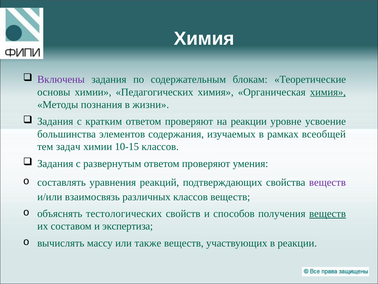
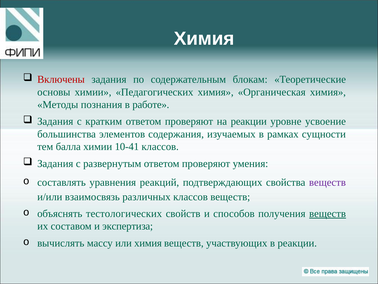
Включены colour: purple -> red
химия at (328, 92) underline: present -> none
жизни: жизни -> работе
всеобщей: всеобщей -> сущности
задач: задач -> балла
10-15: 10-15 -> 10-41
или также: также -> химия
